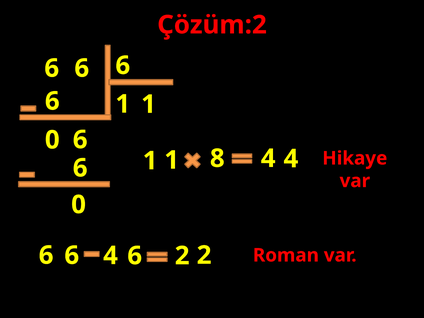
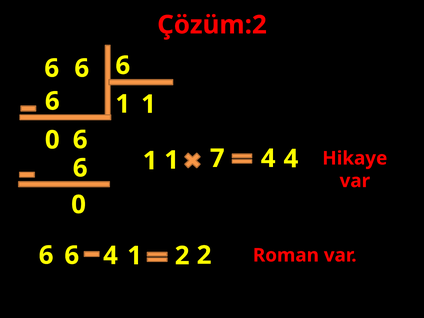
8: 8 -> 7
6 4 6: 6 -> 1
